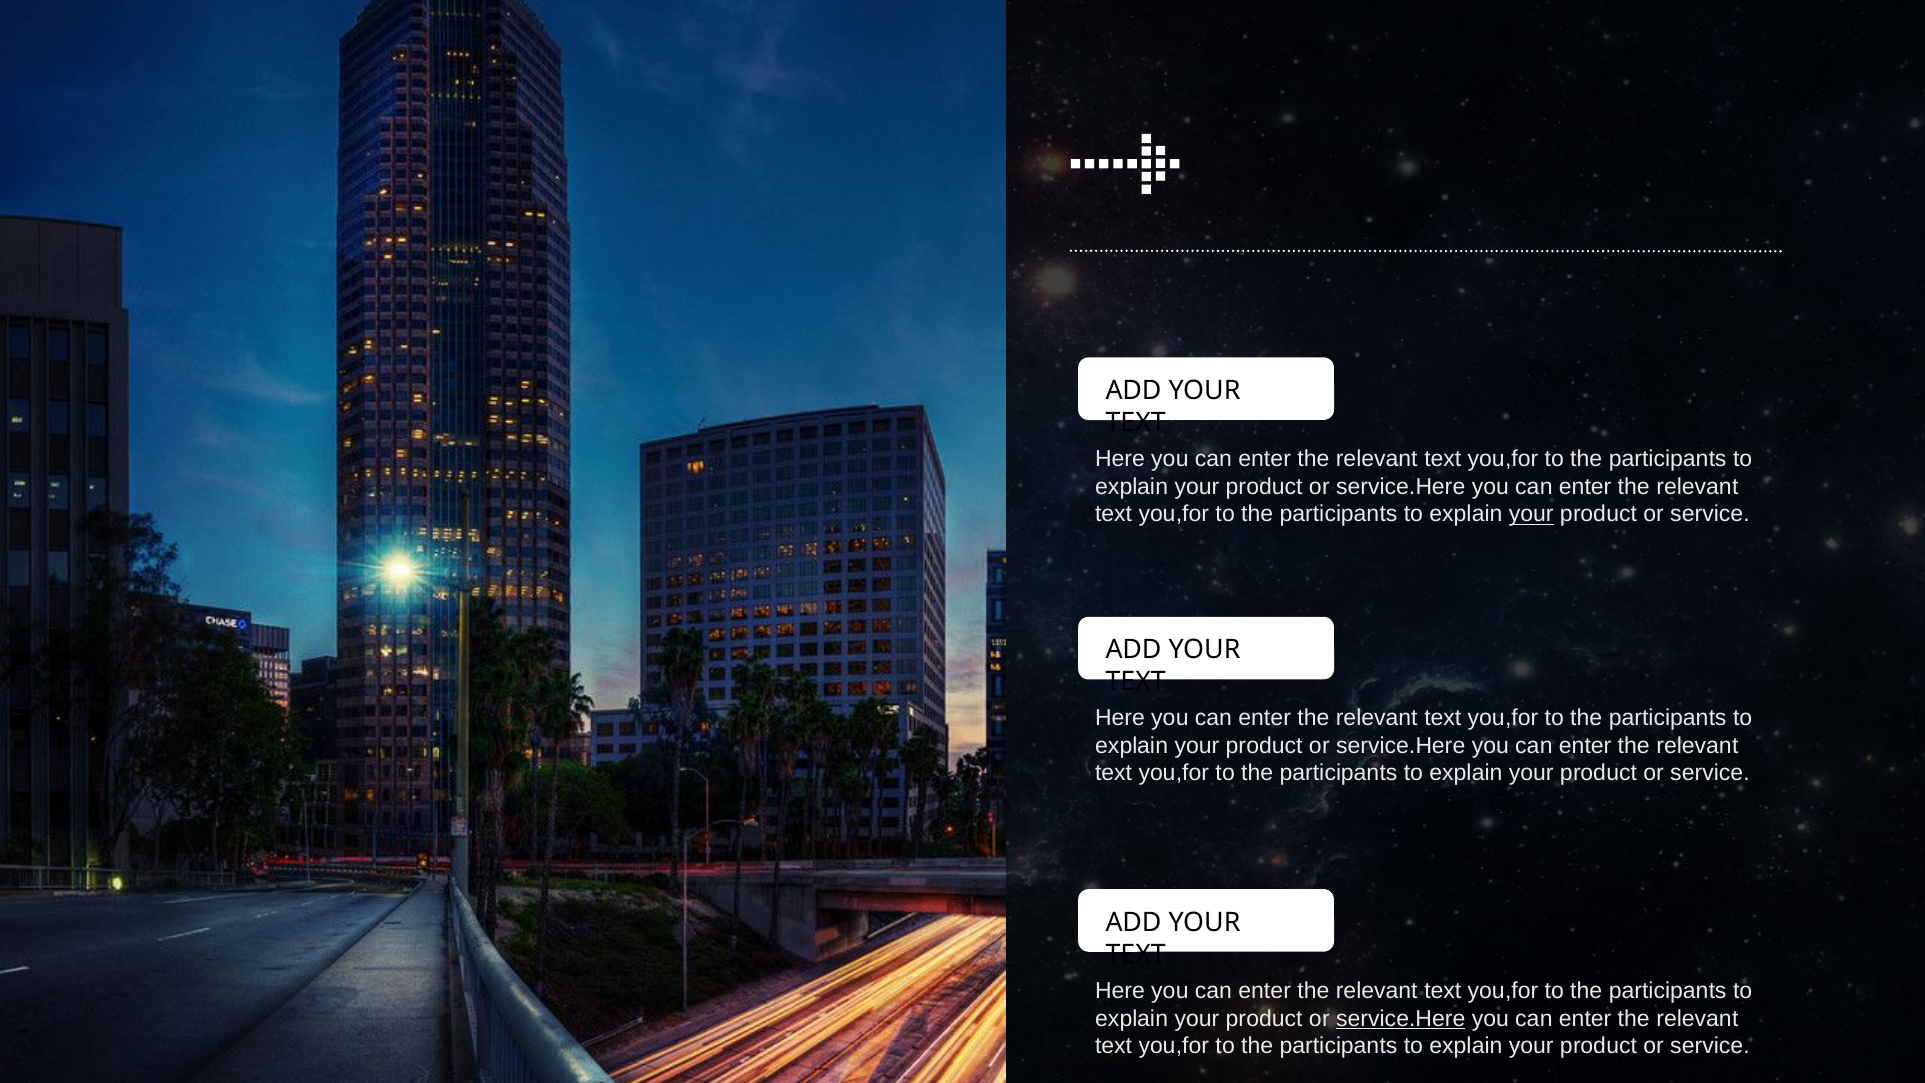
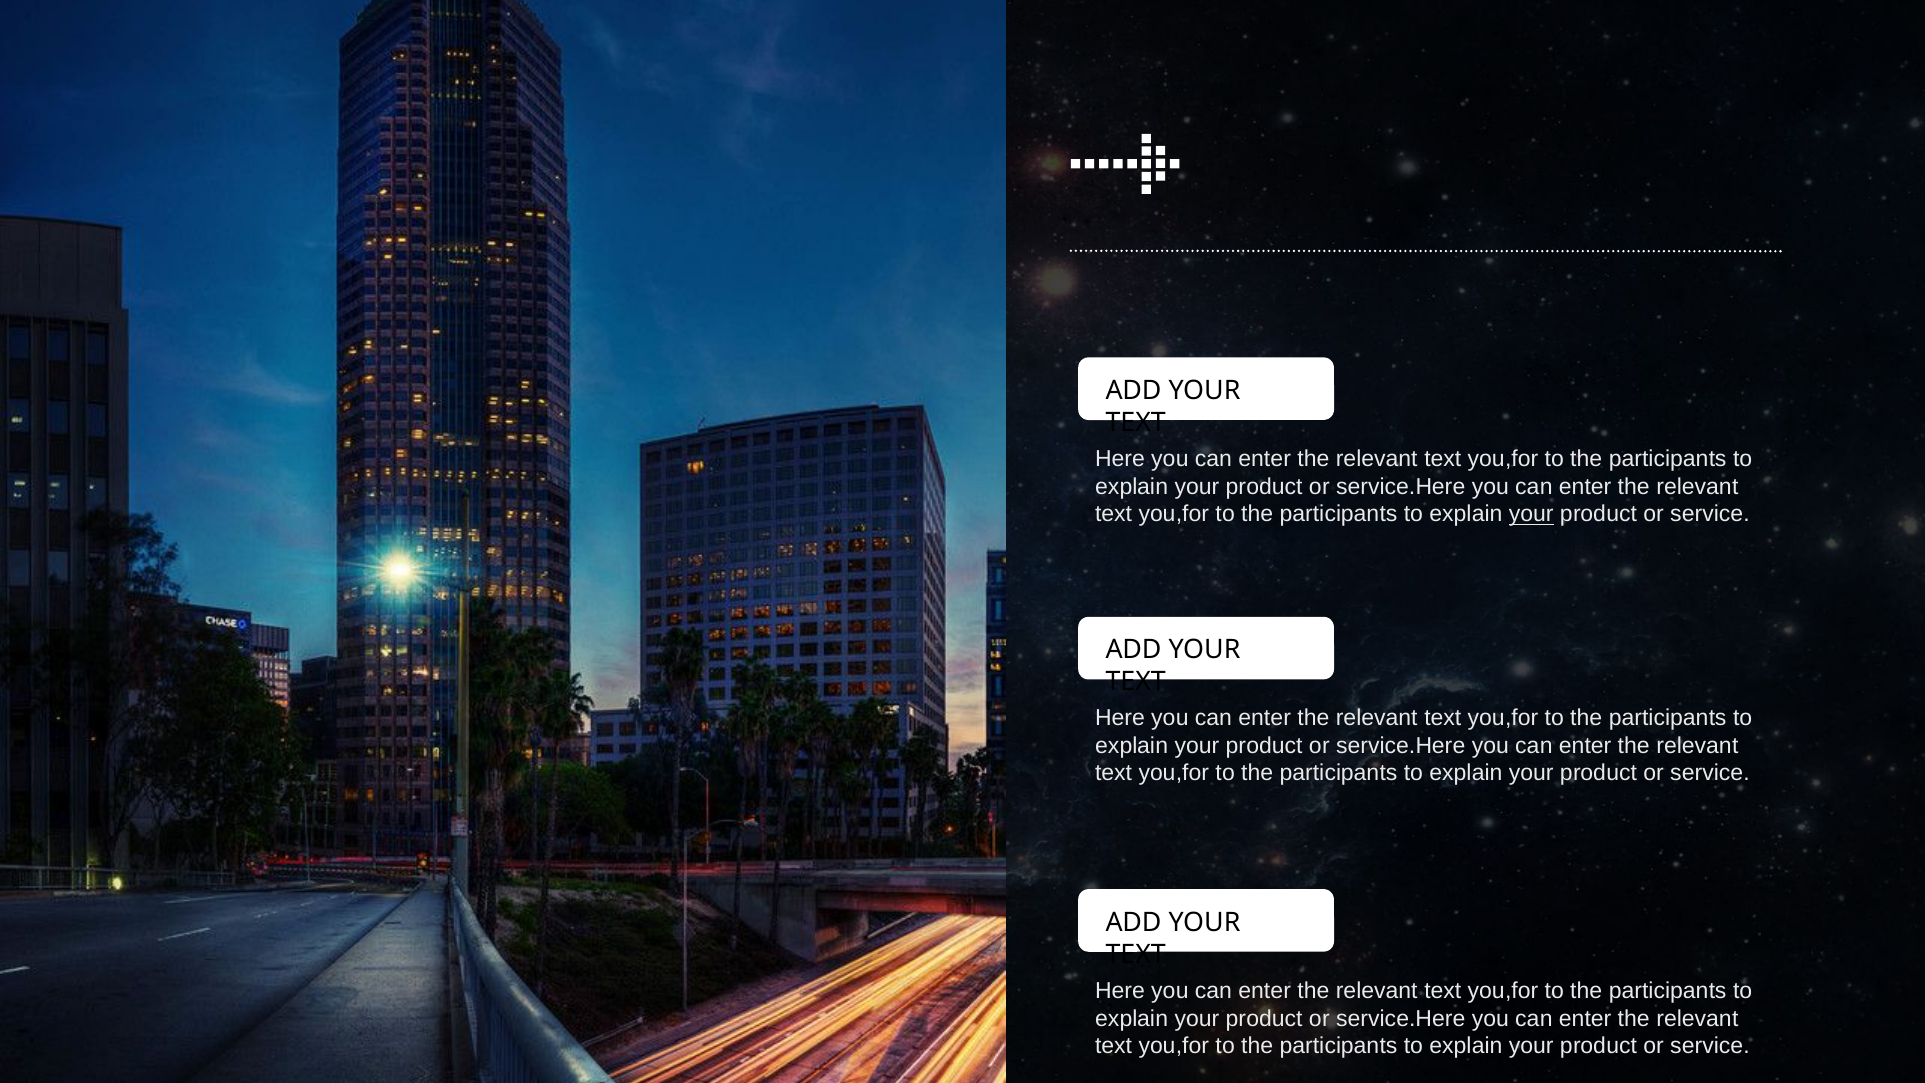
service.Here at (1401, 1018) underline: present -> none
